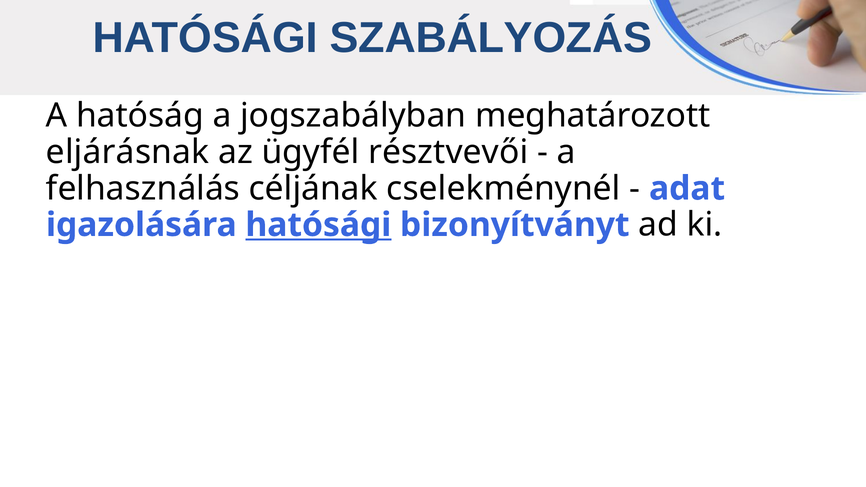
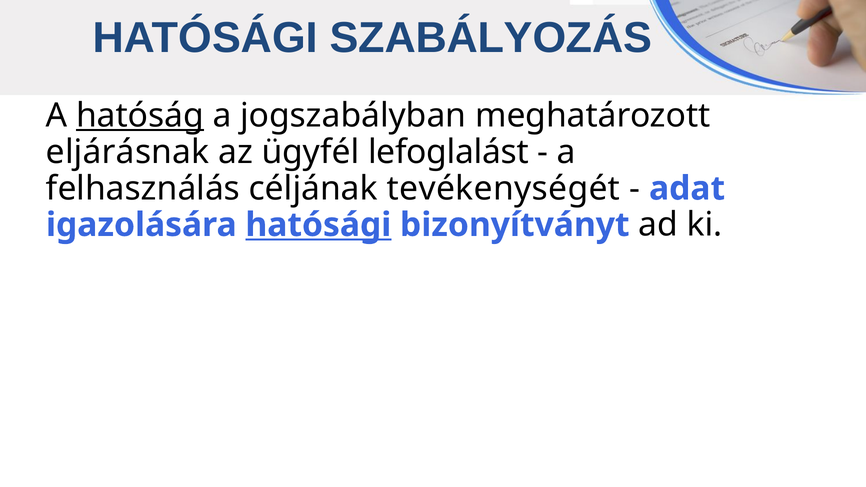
hatóság underline: none -> present
résztvevői: résztvevői -> lefoglalást
cselekménynél: cselekménynél -> tevékenységét
